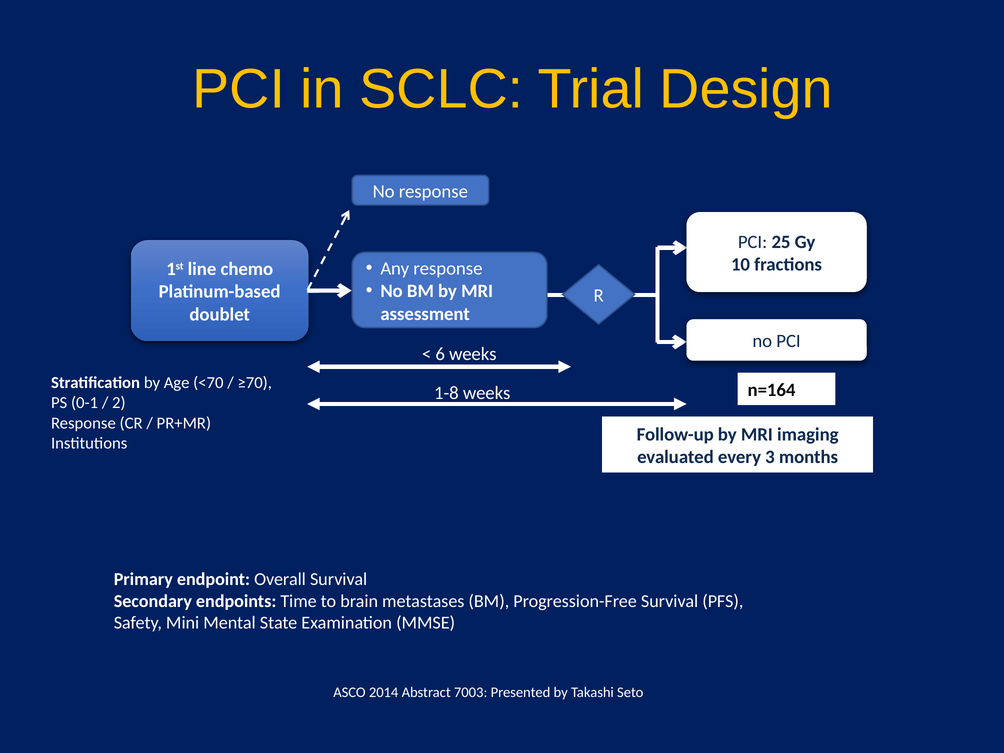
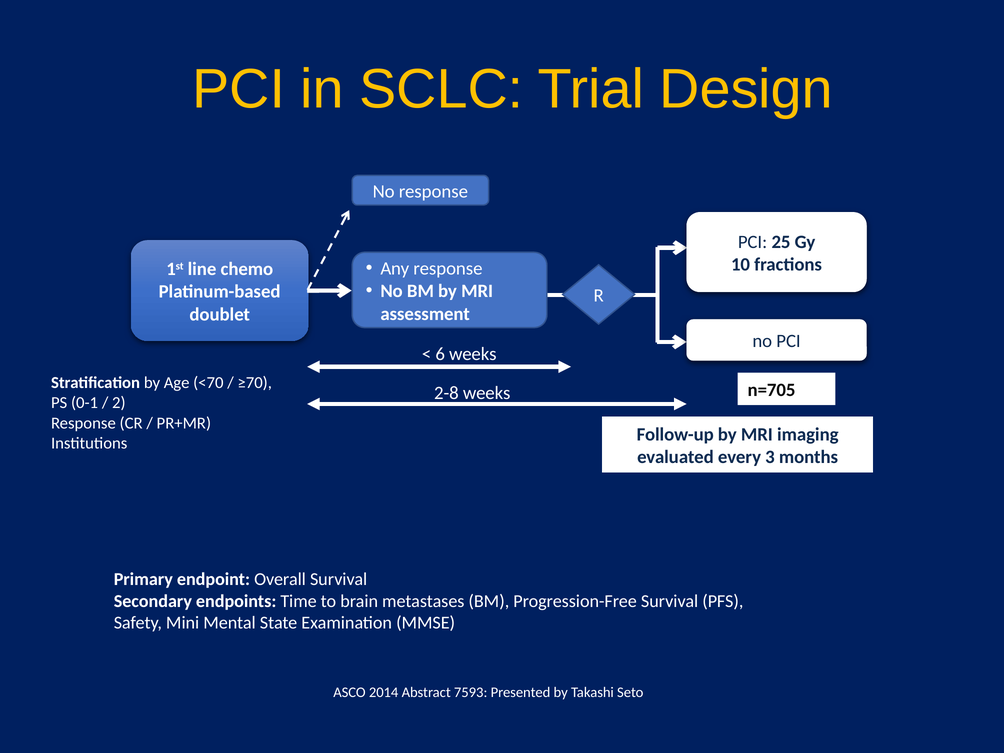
n=164: n=164 -> n=705
1-8: 1-8 -> 2-8
7003: 7003 -> 7593
